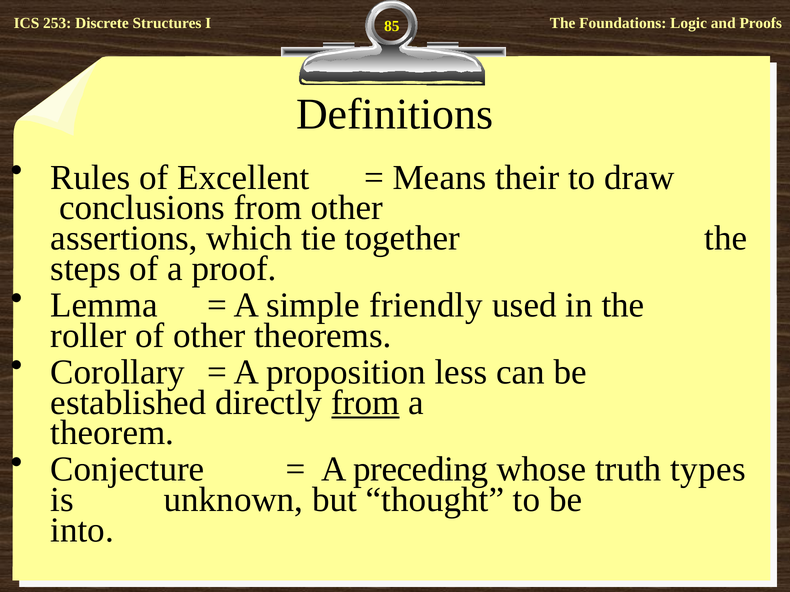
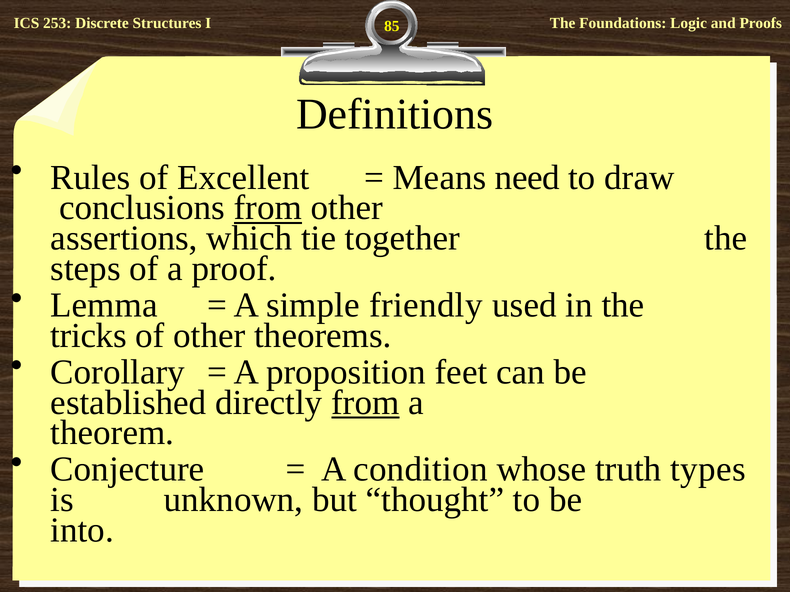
their: their -> need
from at (268, 208) underline: none -> present
roller: roller -> tricks
less: less -> feet
preceding: preceding -> condition
